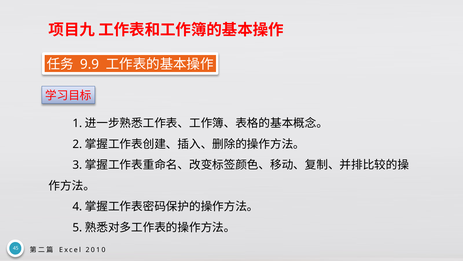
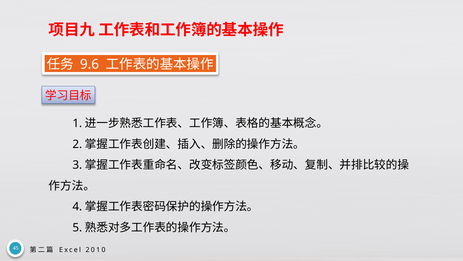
9.9: 9.9 -> 9.6
